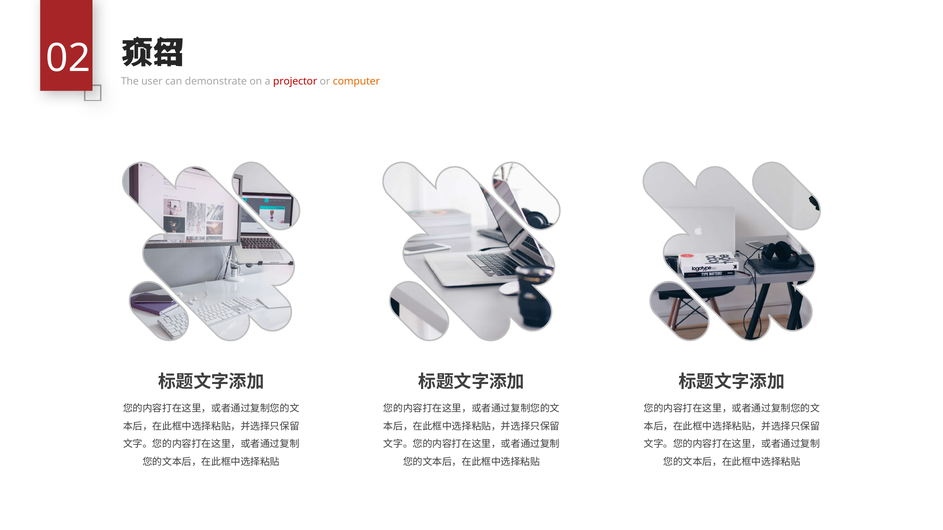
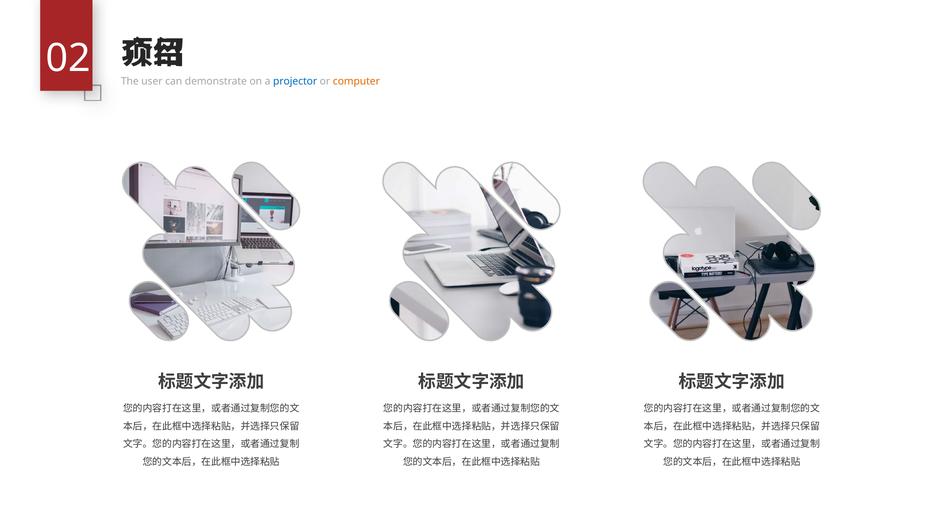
projector colour: red -> blue
